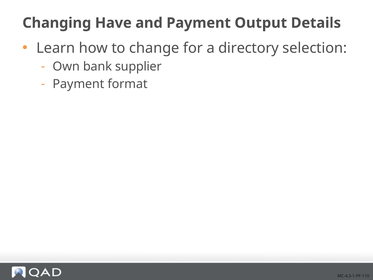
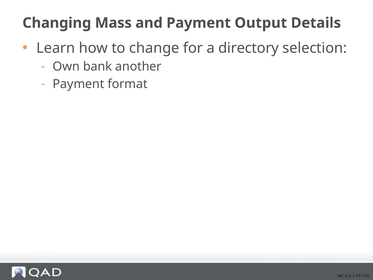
Have: Have -> Mass
supplier: supplier -> another
